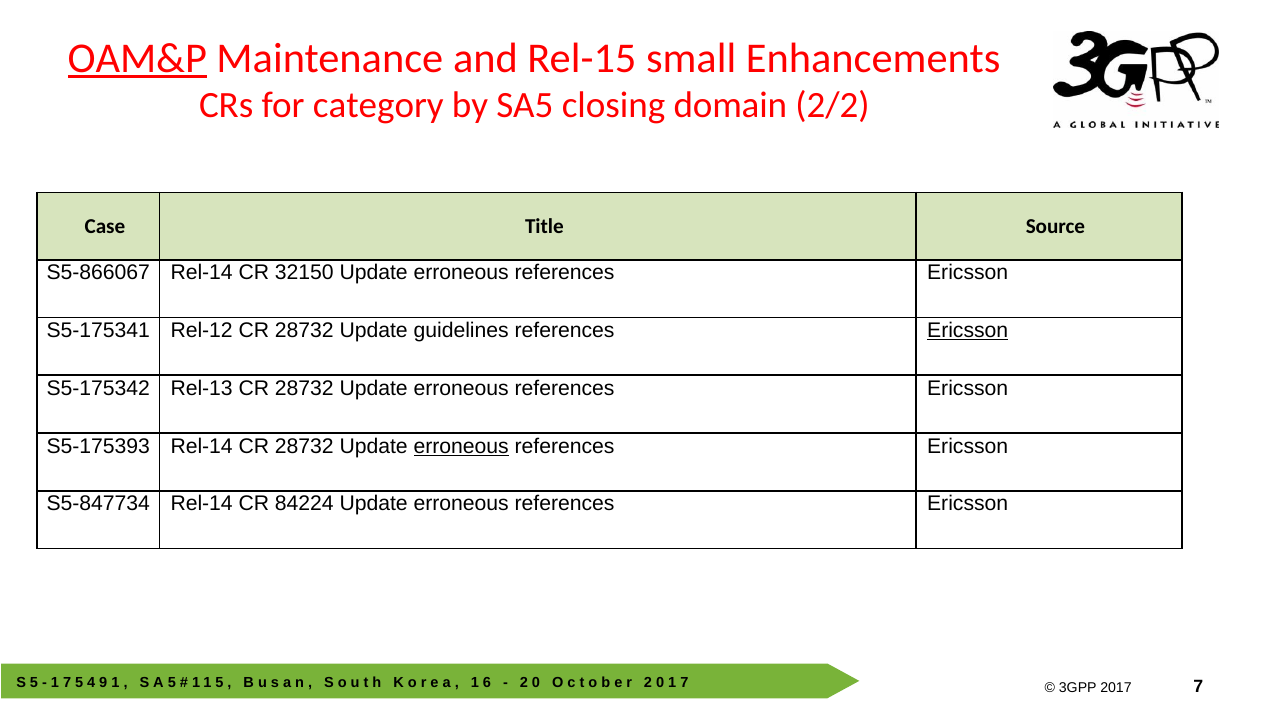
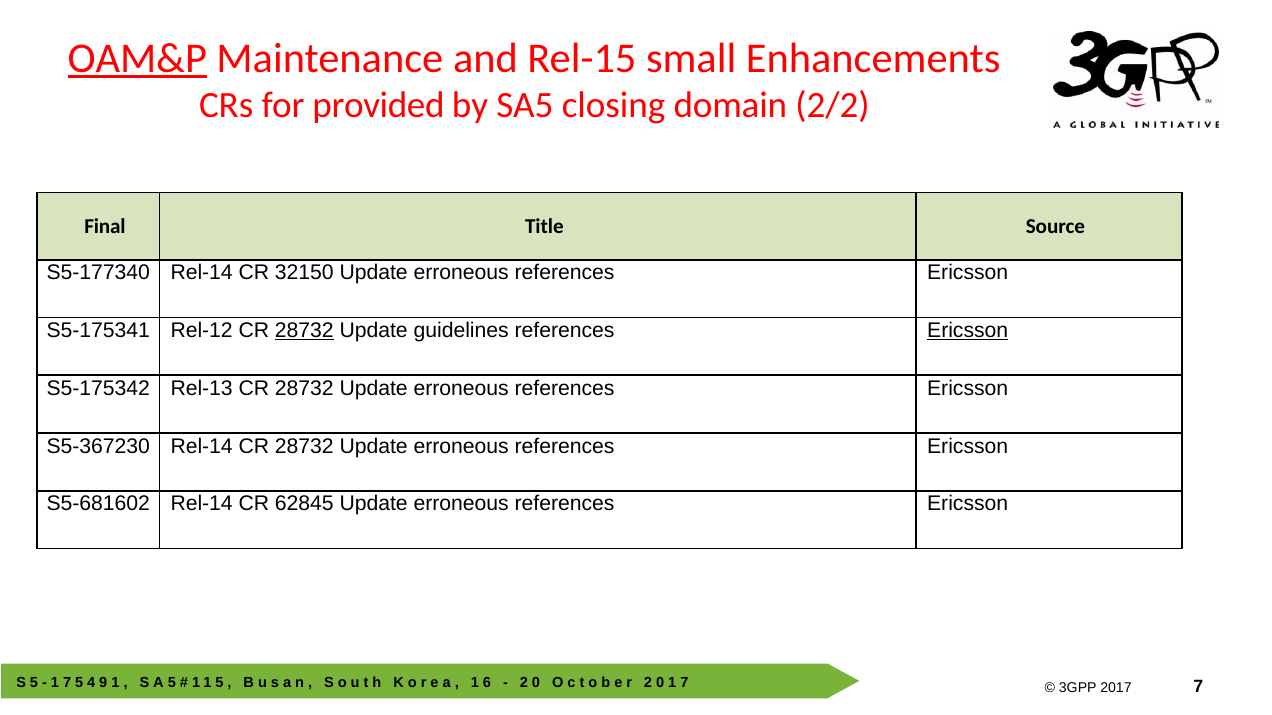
category: category -> provided
Case: Case -> Final
S5-866067: S5-866067 -> S5-177340
28732 at (304, 331) underline: none -> present
S5-175393: S5-175393 -> S5-367230
erroneous at (461, 446) underline: present -> none
S5-847734: S5-847734 -> S5-681602
84224: 84224 -> 62845
